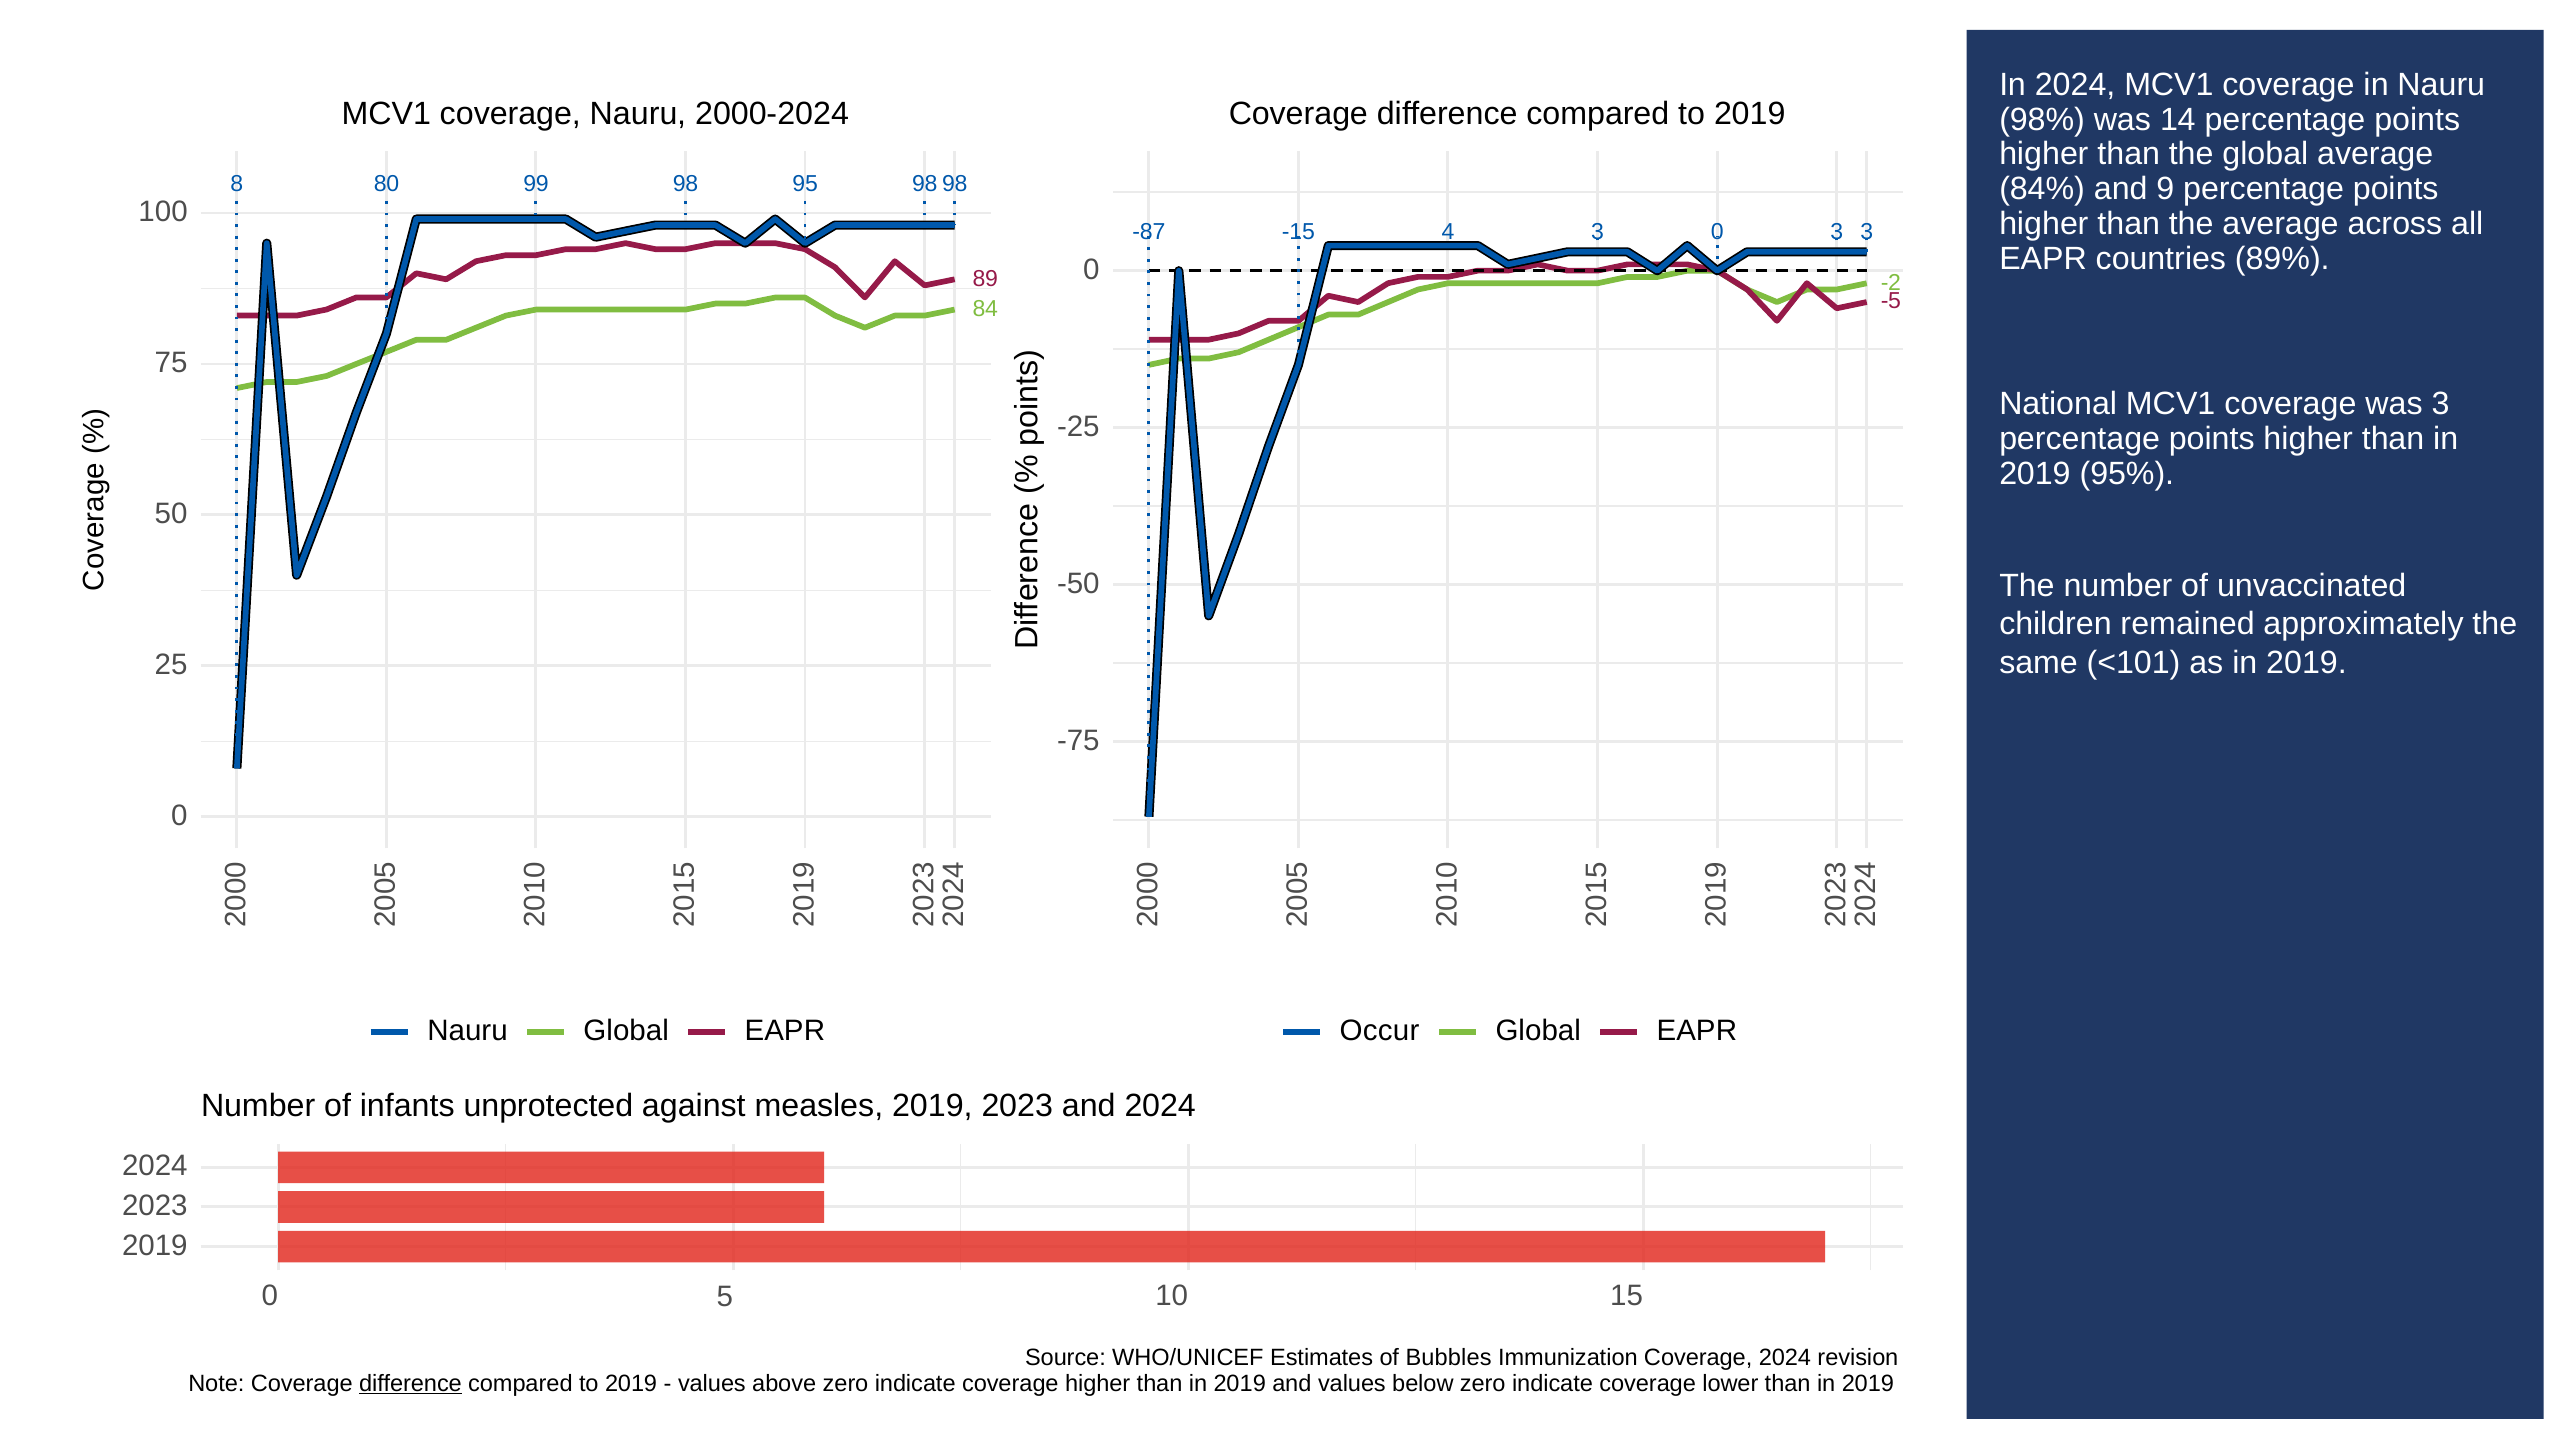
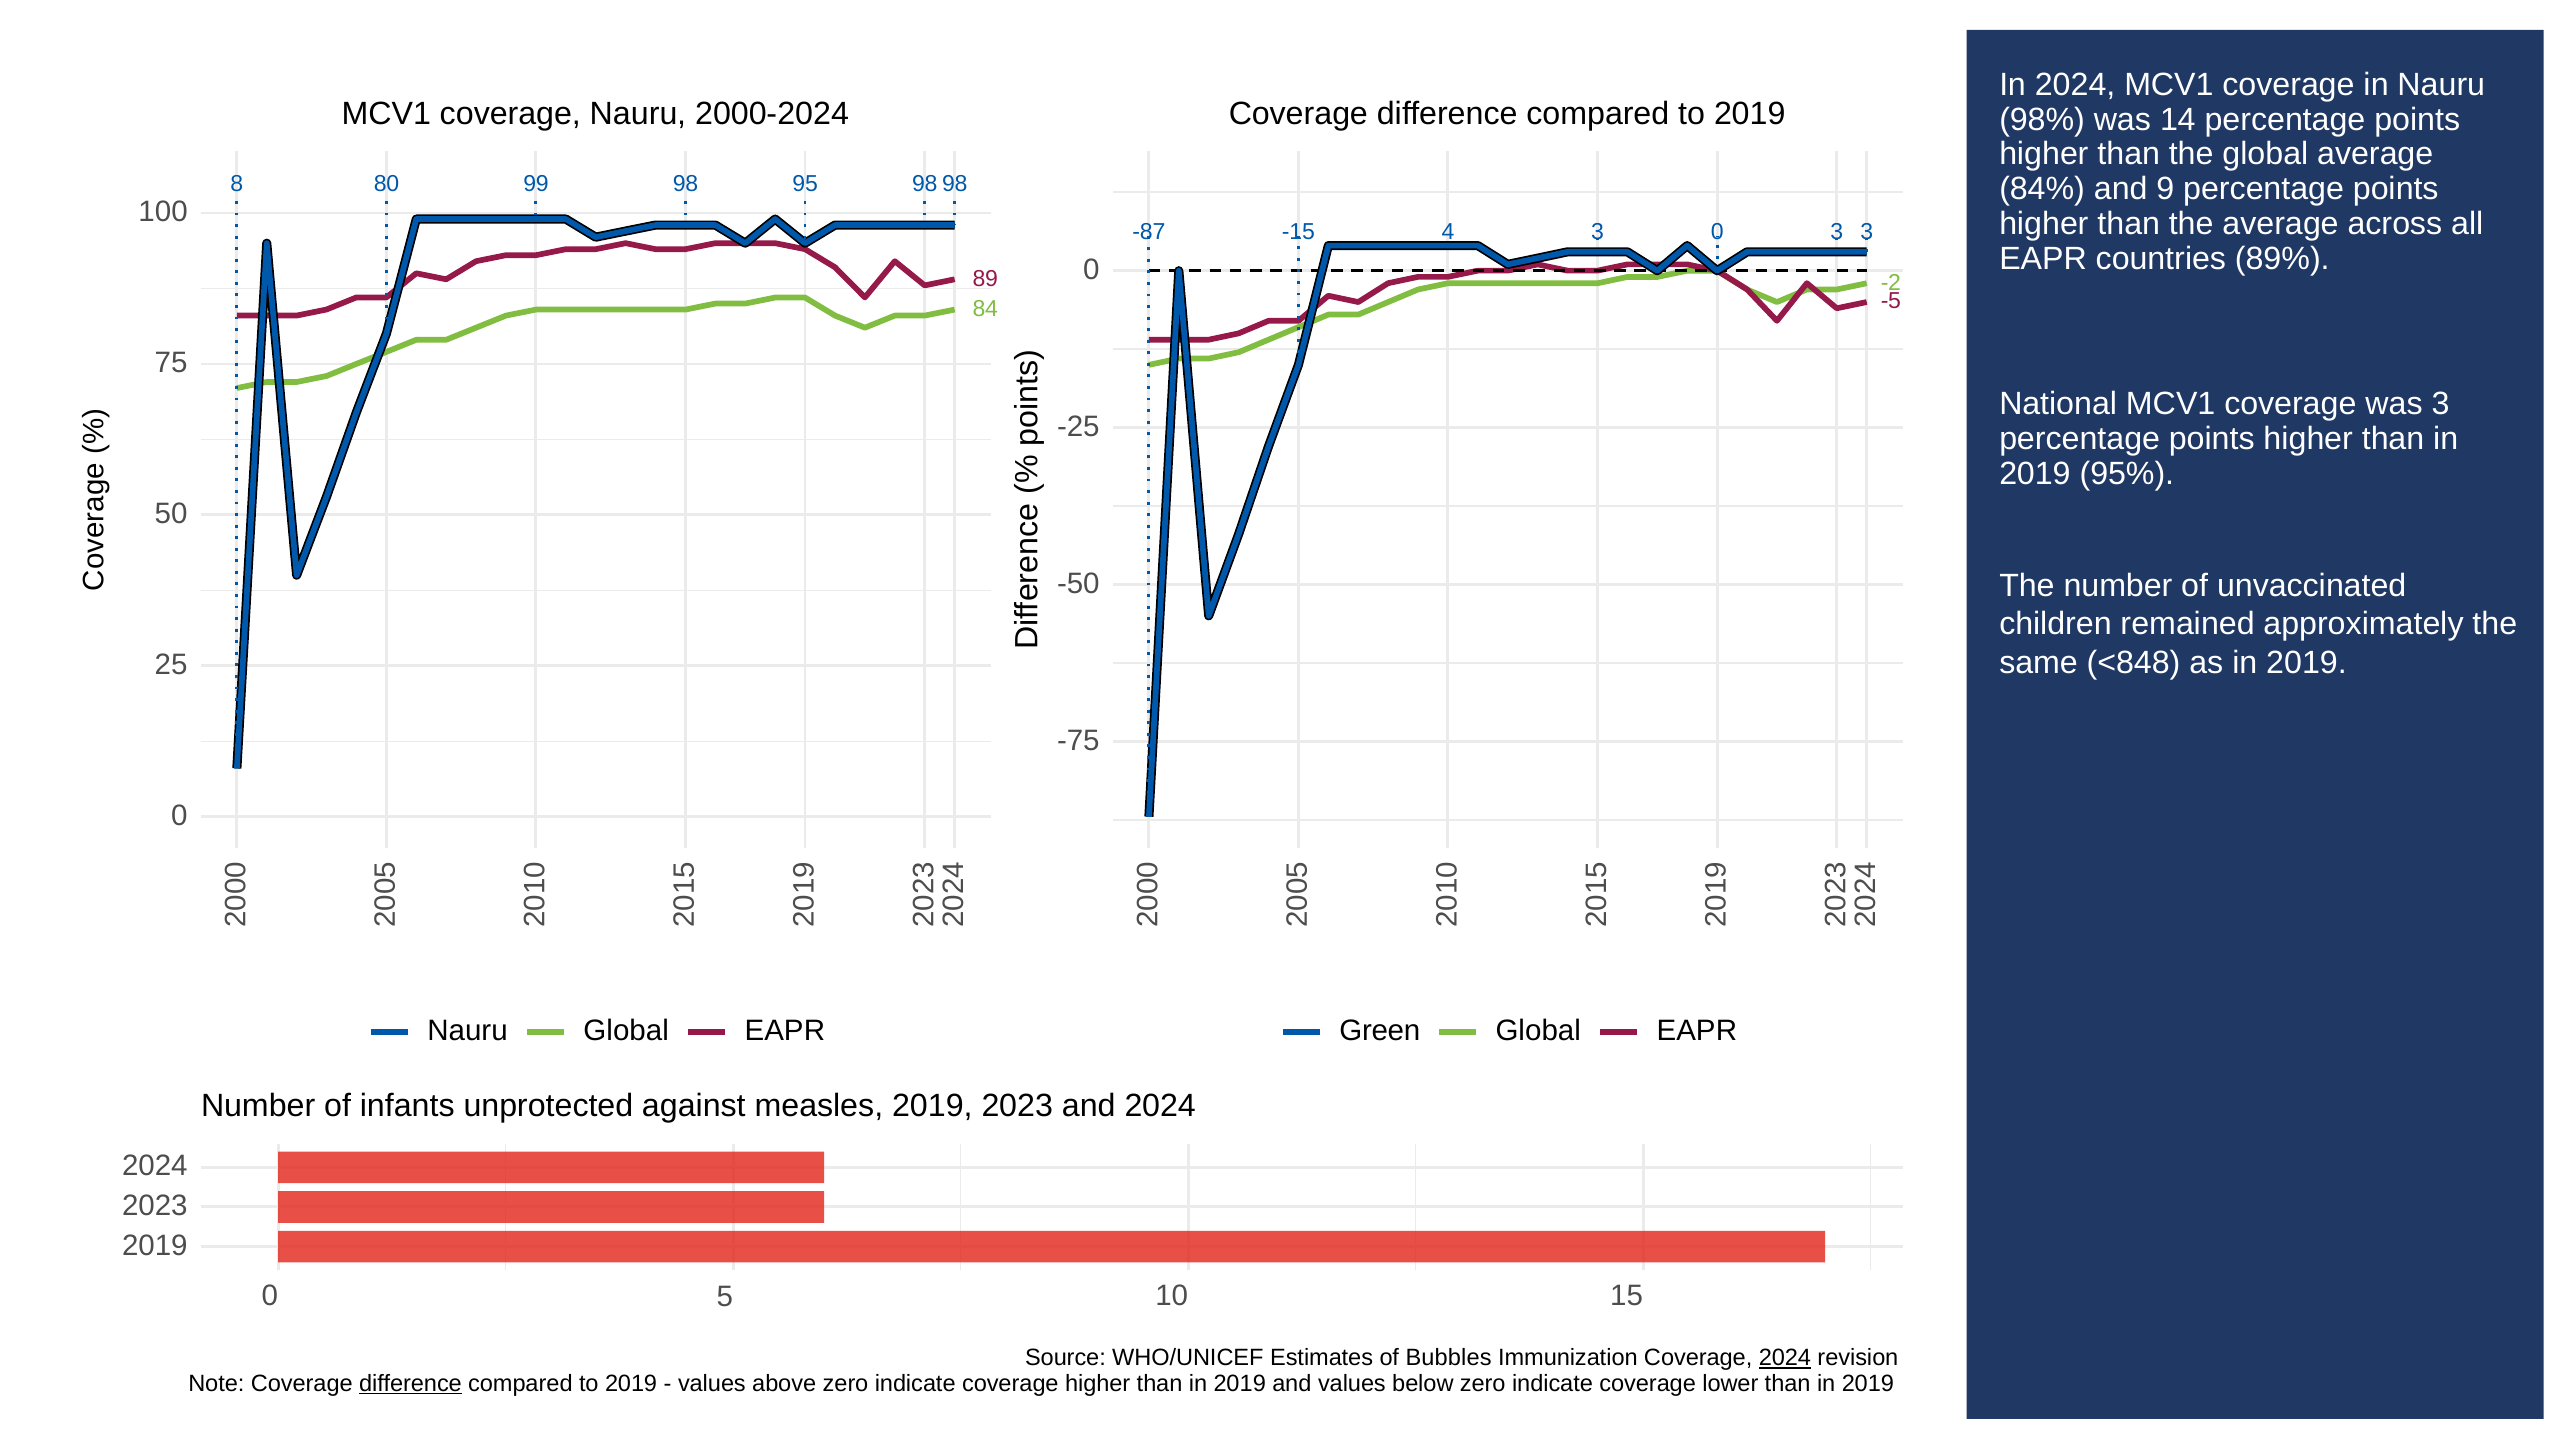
<101: <101 -> <848
Occur: Occur -> Green
2024 at (1785, 1358) underline: none -> present
